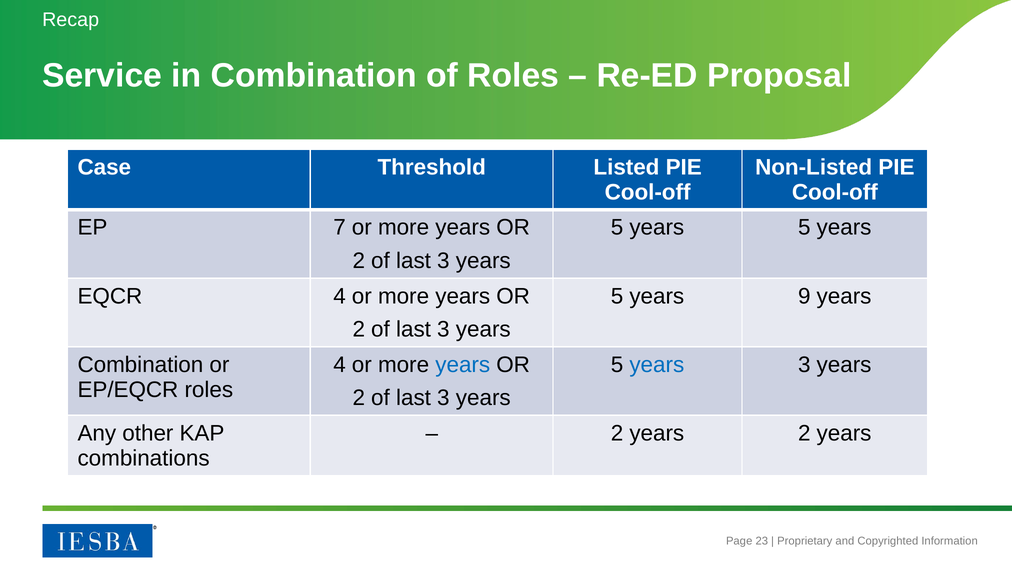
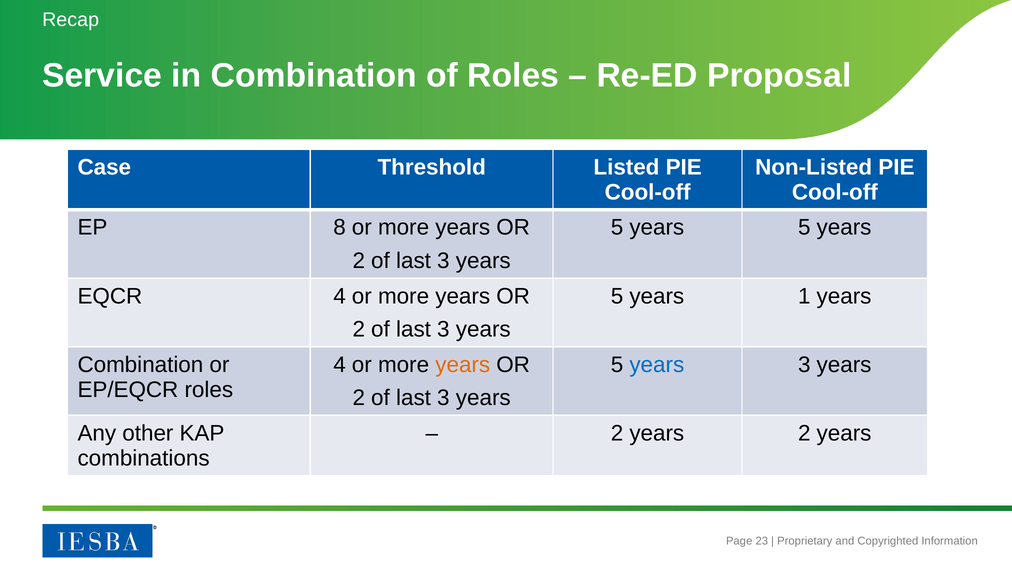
7: 7 -> 8
9: 9 -> 1
years at (463, 365) colour: blue -> orange
